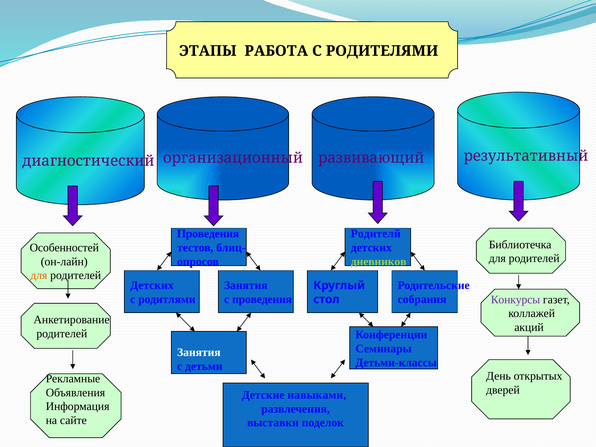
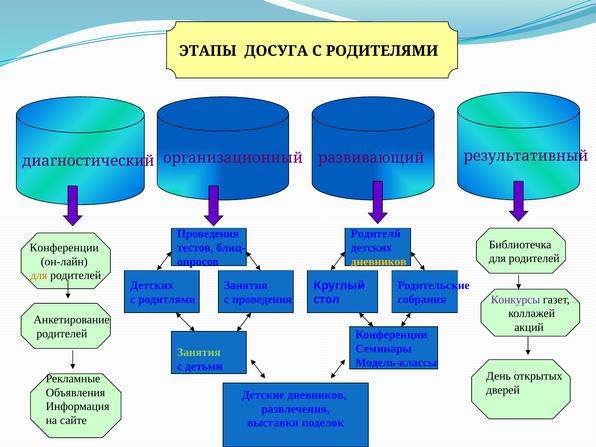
РАБОТА: РАБОТА -> ДОСУГА
Особенностей at (64, 248): Особенностей -> Конференции
дневников at (379, 262) colour: light green -> yellow
Занятия at (199, 352) colour: white -> light green
Детьми-классы: Детьми-классы -> Модель-классы
Детские навыками: навыками -> дневников
